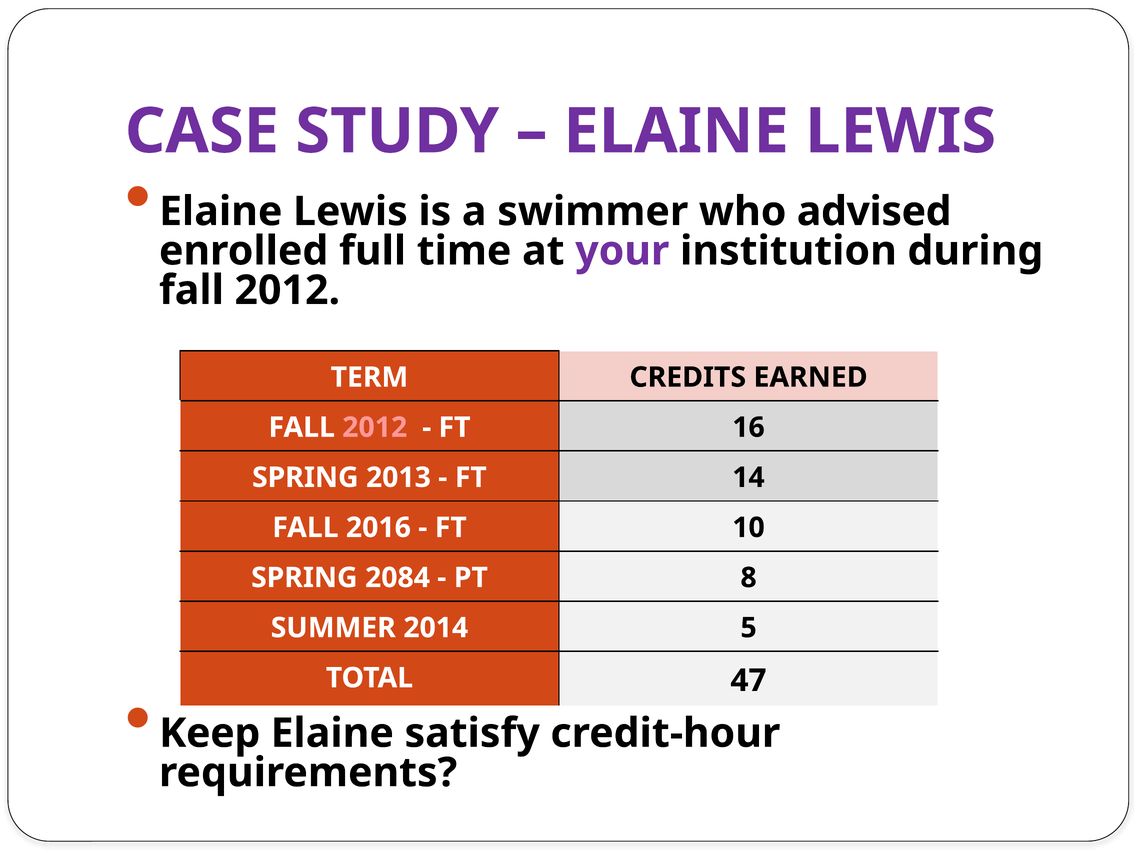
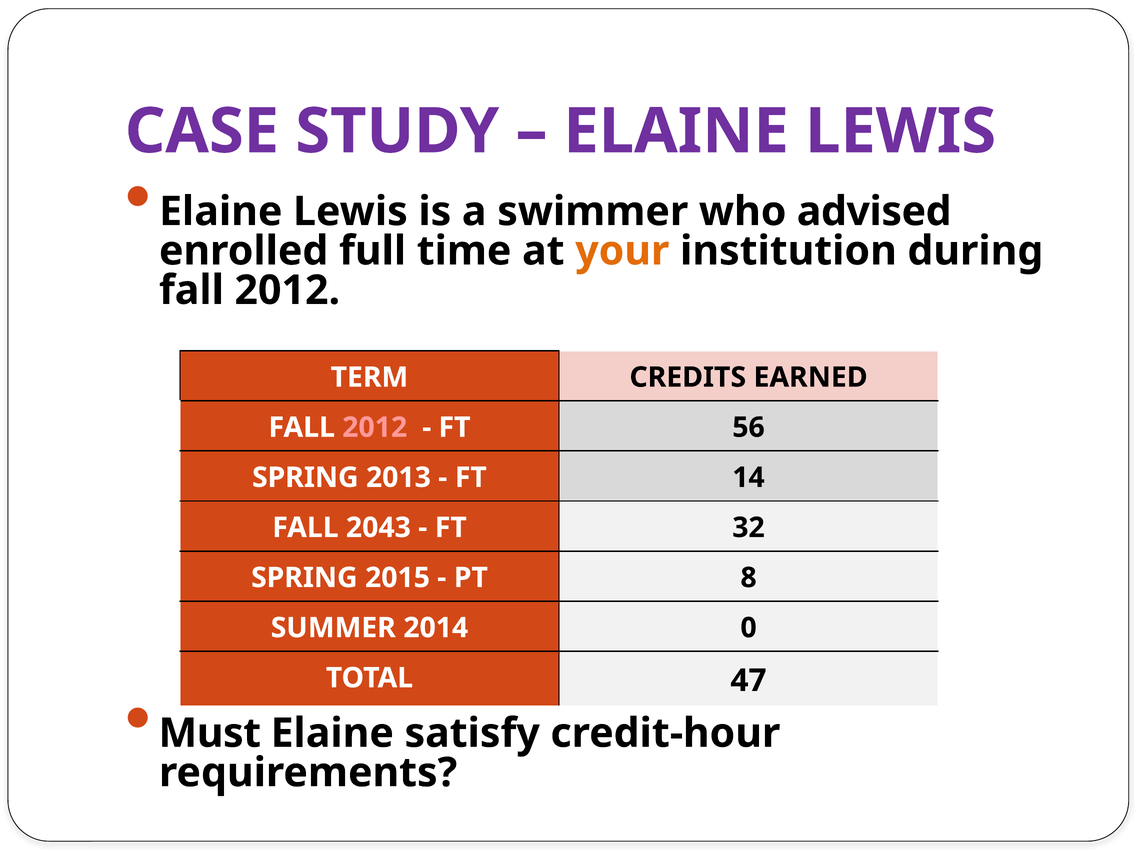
your colour: purple -> orange
16: 16 -> 56
2016: 2016 -> 2043
10: 10 -> 32
2084: 2084 -> 2015
5: 5 -> 0
Keep: Keep -> Must
